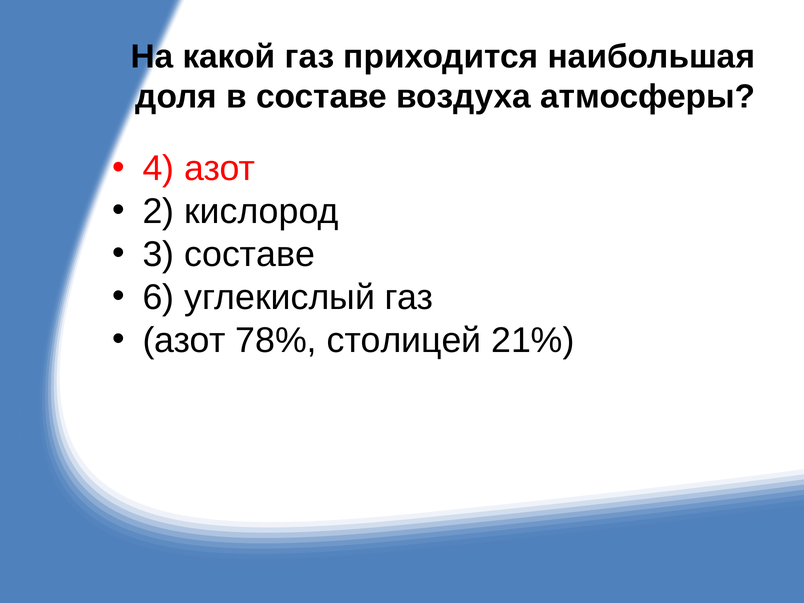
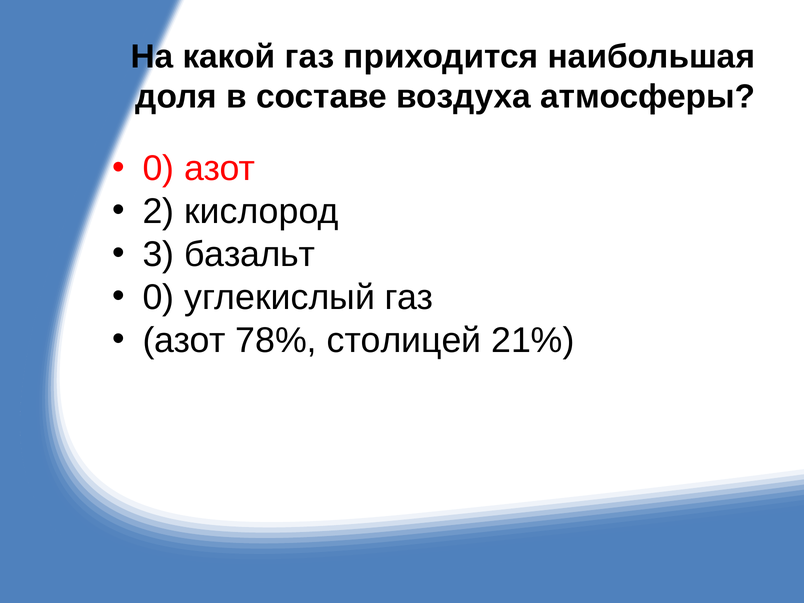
4 at (159, 169): 4 -> 0
3 составе: составе -> базальт
6 at (159, 297): 6 -> 0
